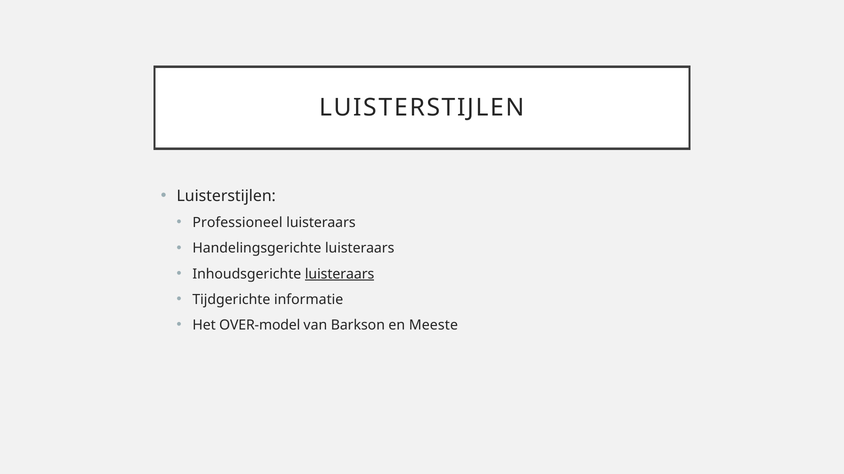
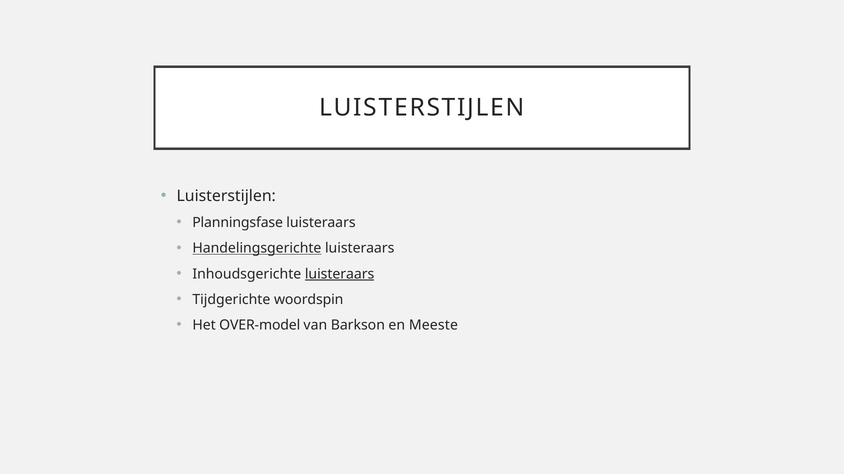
Professioneel: Professioneel -> Planningsfase
Handelingsgerichte underline: none -> present
informatie: informatie -> woordspin
